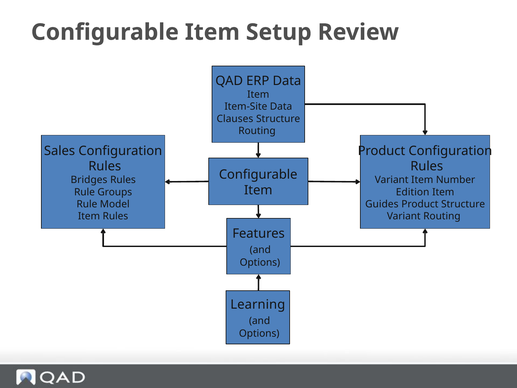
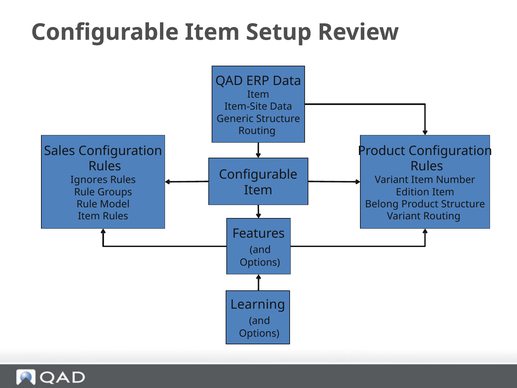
Clauses: Clauses -> Generic
Bridges: Bridges -> Ignores
Guides: Guides -> Belong
